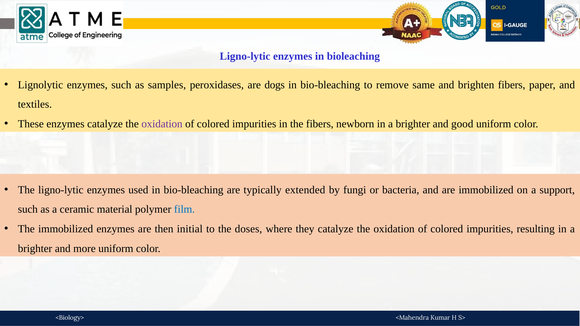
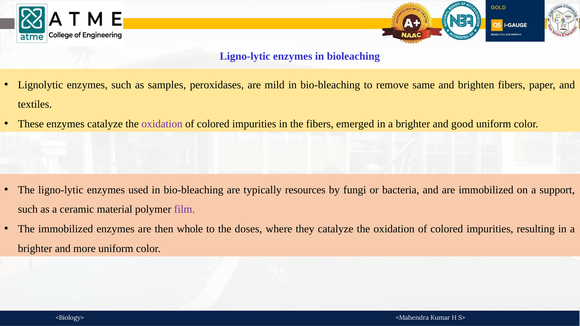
dogs: dogs -> mild
newborn: newborn -> emerged
extended: extended -> resources
film colour: blue -> purple
initial: initial -> whole
